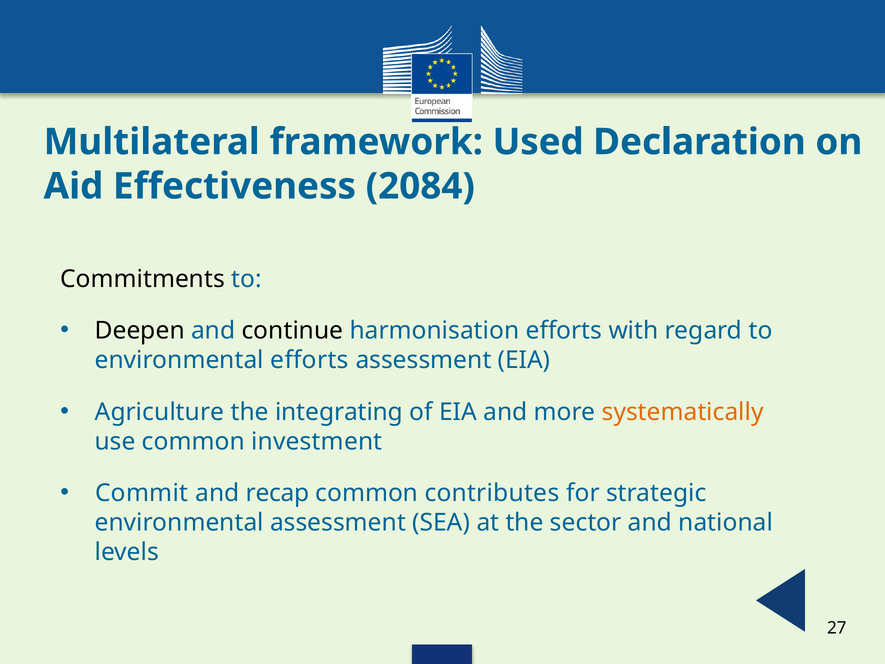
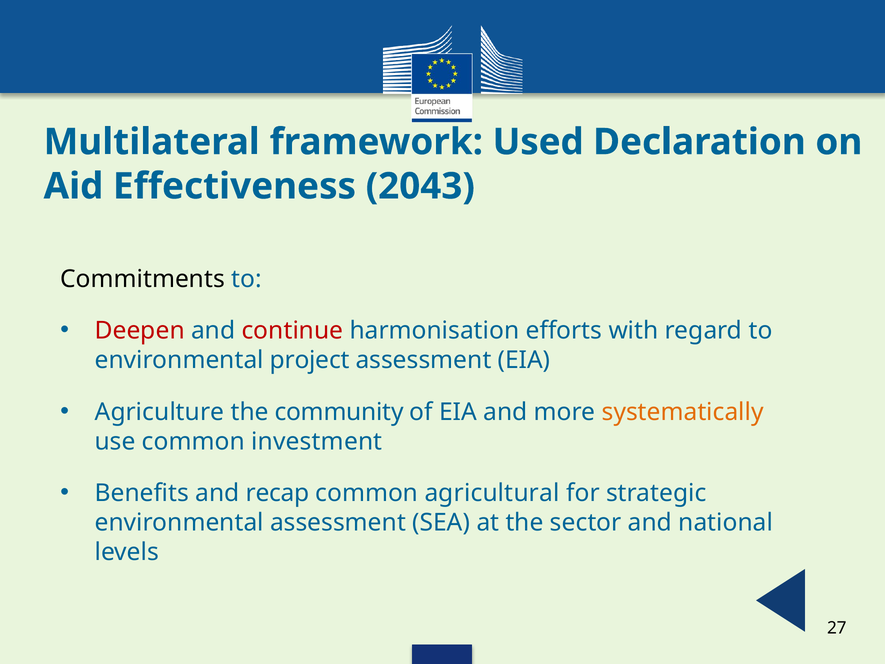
2084: 2084 -> 2043
Deepen colour: black -> red
continue colour: black -> red
environmental efforts: efforts -> project
integrating: integrating -> community
Commit: Commit -> Benefits
contributes: contributes -> agricultural
